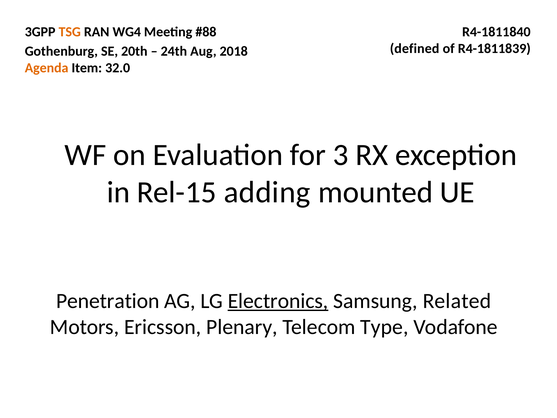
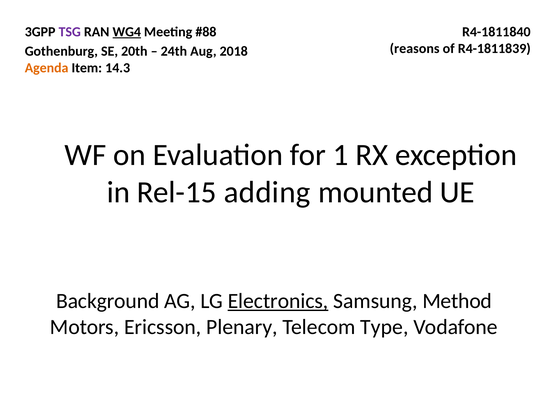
TSG colour: orange -> purple
WG4 underline: none -> present
defined: defined -> reasons
32.0: 32.0 -> 14.3
3: 3 -> 1
Penetration: Penetration -> Background
Related: Related -> Method
